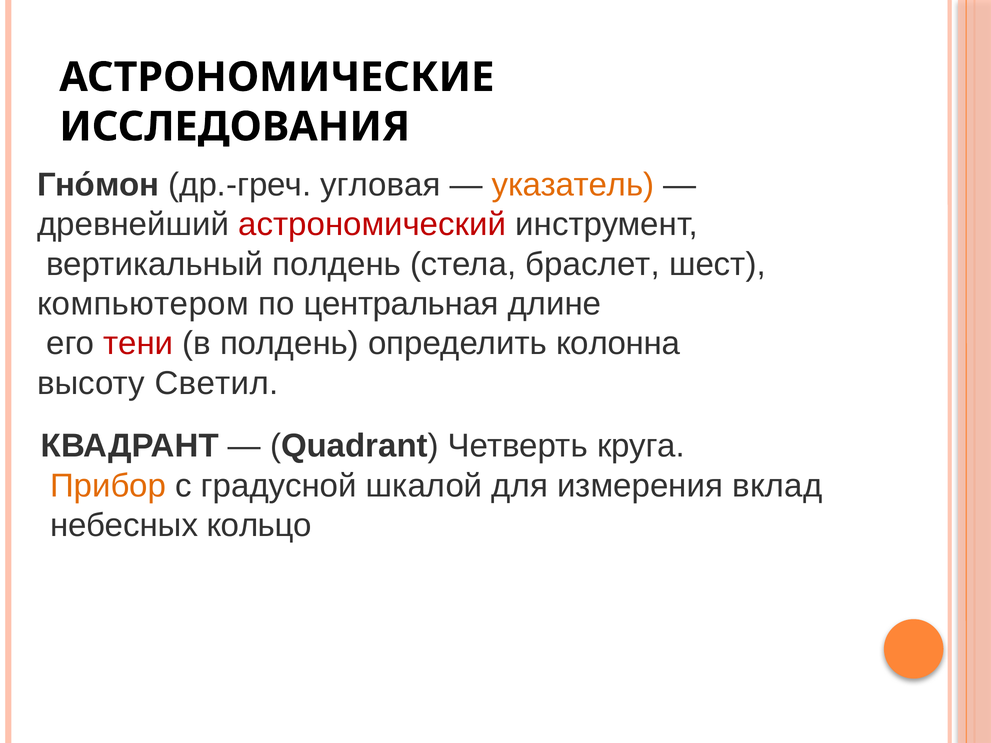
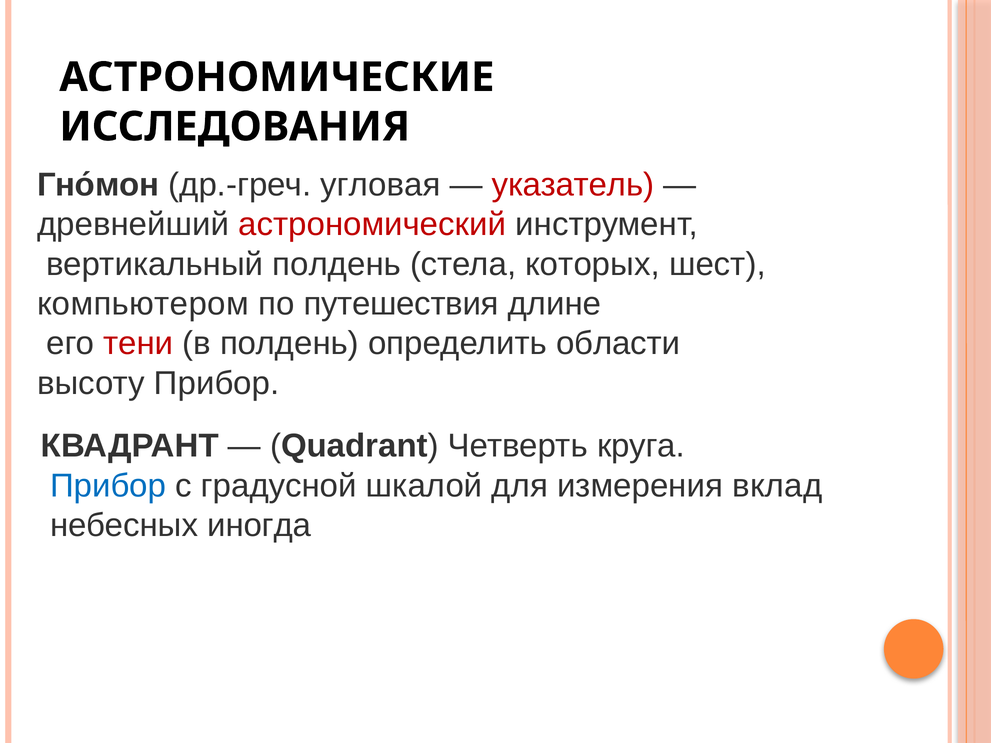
указатель colour: orange -> red
браслет: браслет -> которых
центральная: центральная -> путешествия
колонна: колонна -> области
высоту Светил: Светил -> Прибор
Прибор at (108, 486) colour: orange -> blue
кольцо: кольцо -> иногда
